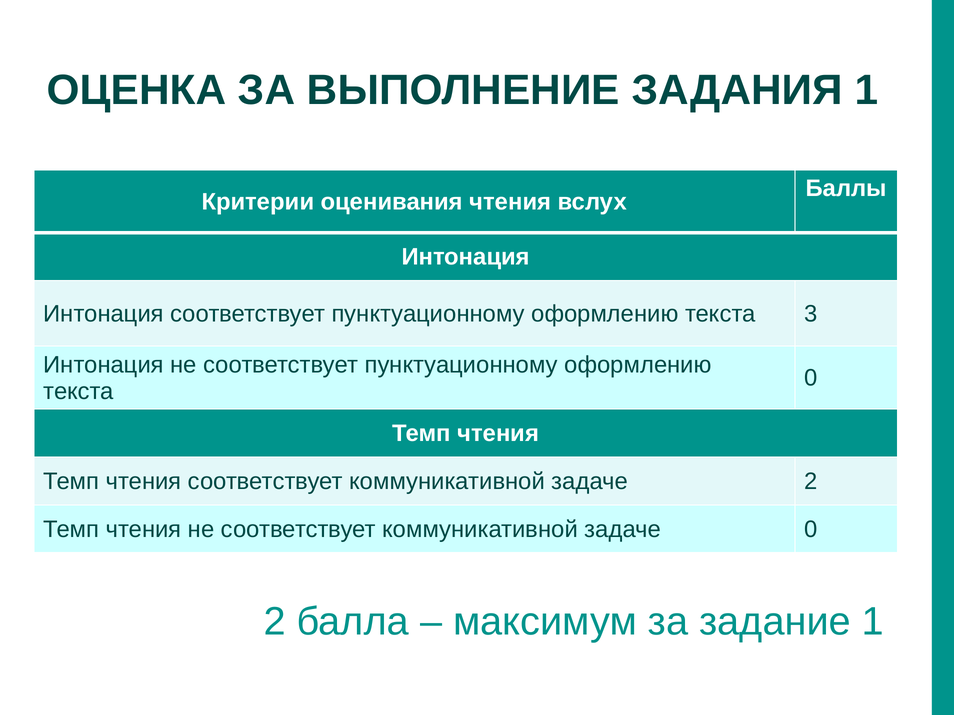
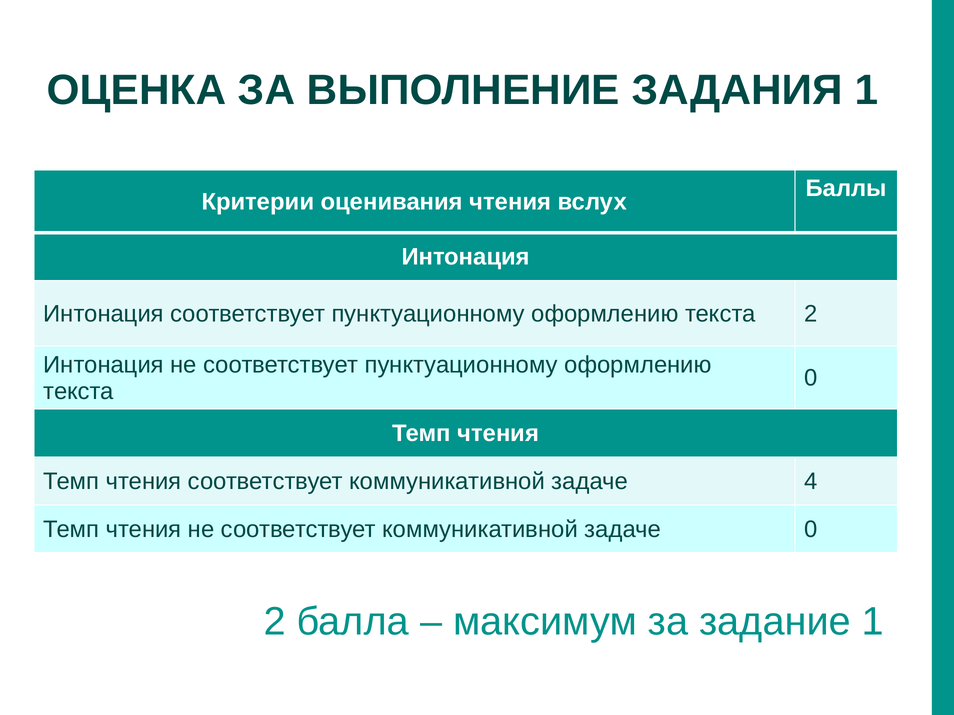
текста 3: 3 -> 2
задаче 2: 2 -> 4
